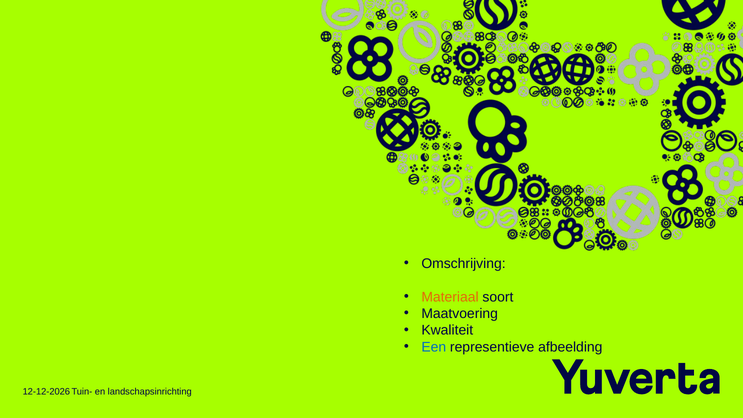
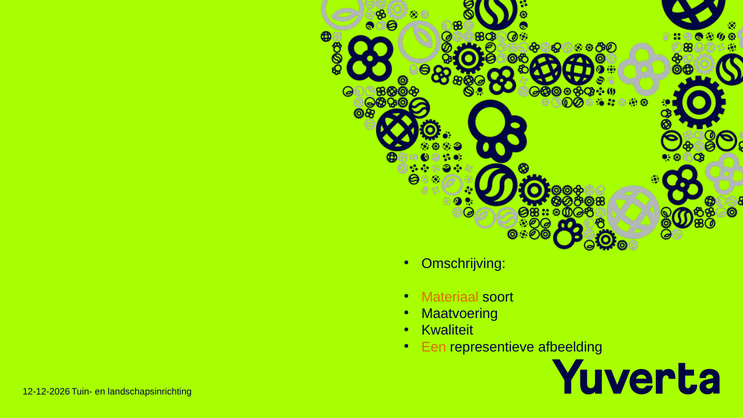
Een colour: blue -> orange
